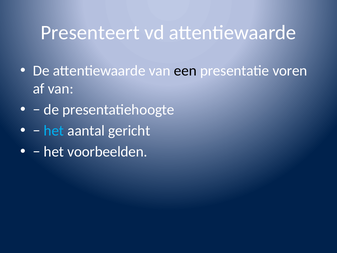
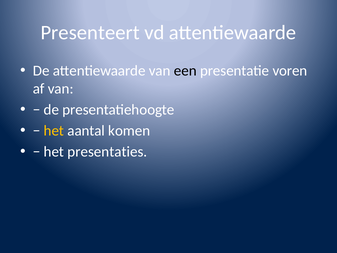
het at (54, 131) colour: light blue -> yellow
gericht: gericht -> komen
voorbeelden: voorbeelden -> presentaties
